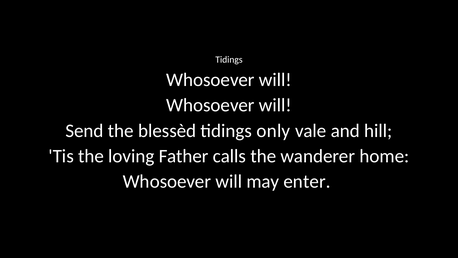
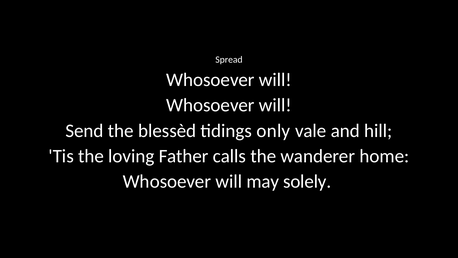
Tidings at (229, 60): Tidings -> Spread
enter: enter -> solely
